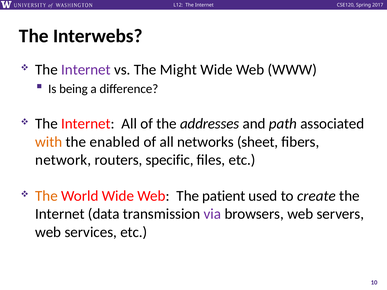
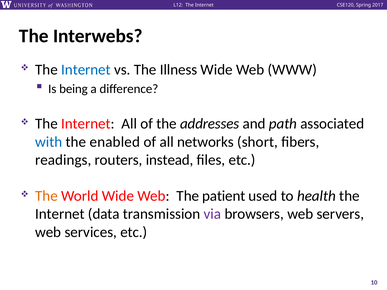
Internet at (86, 70) colour: purple -> blue
Might: Might -> Illness
with colour: orange -> blue
sheet: sheet -> short
network: network -> readings
specific: specific -> instead
create: create -> health
